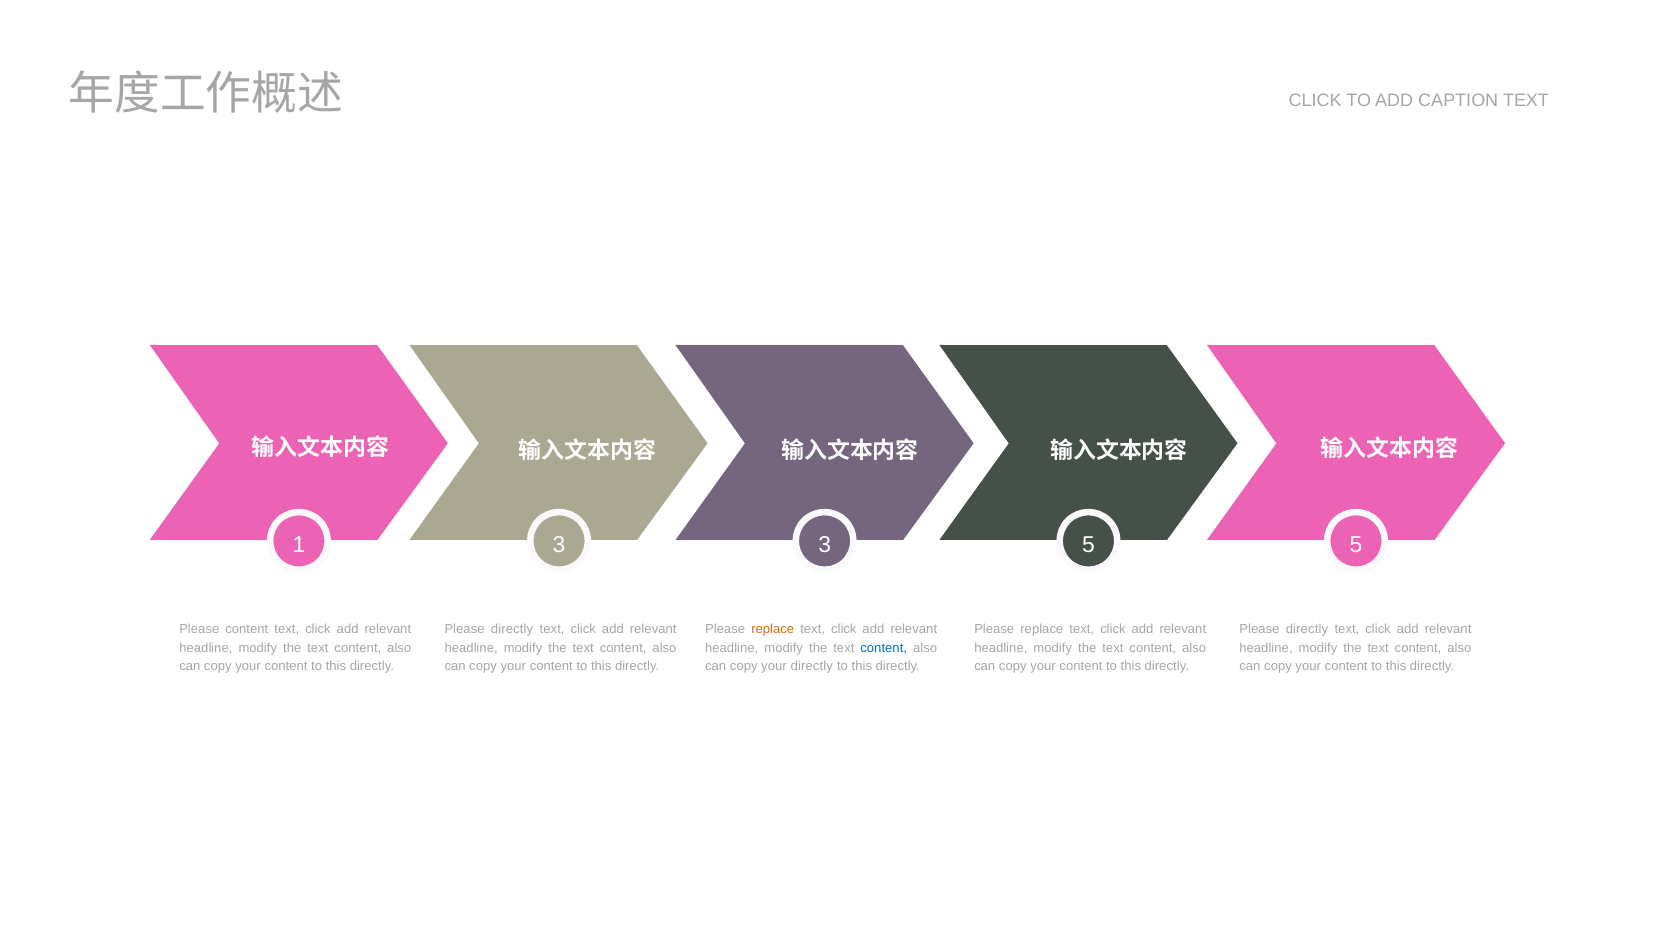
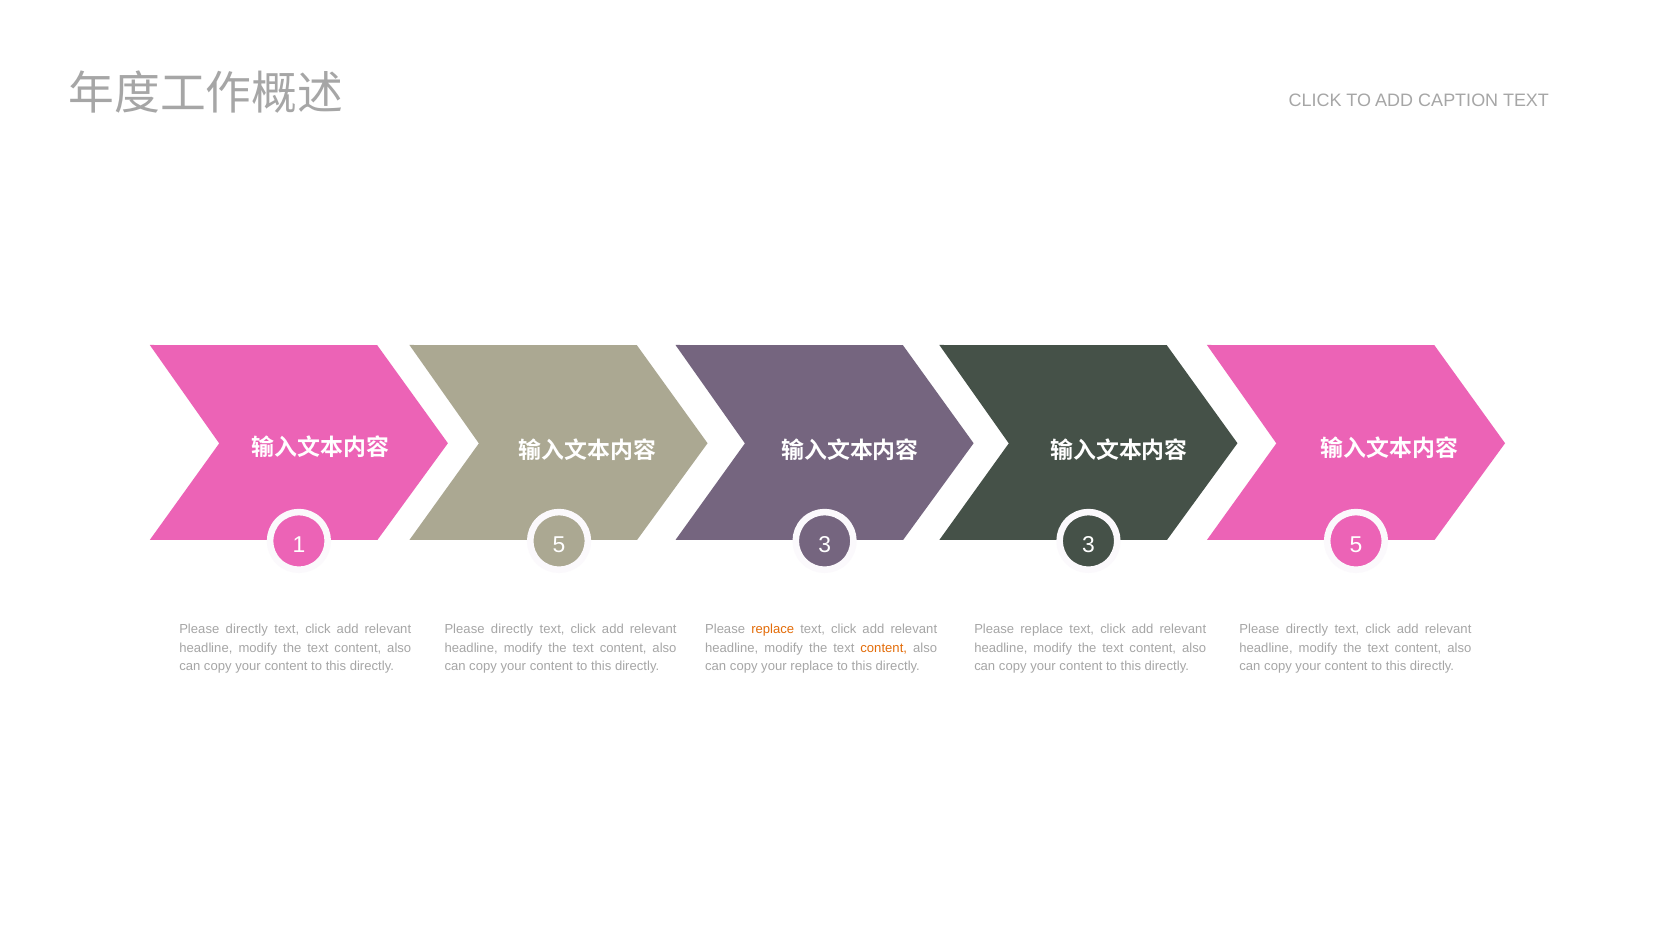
1 3: 3 -> 5
3 5: 5 -> 3
content at (247, 629): content -> directly
content at (884, 648) colour: blue -> orange
your directly: directly -> replace
